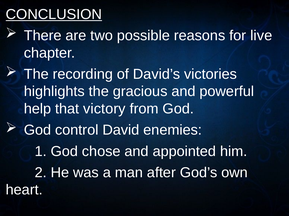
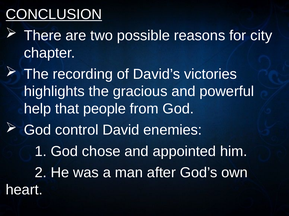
live: live -> city
victory: victory -> people
